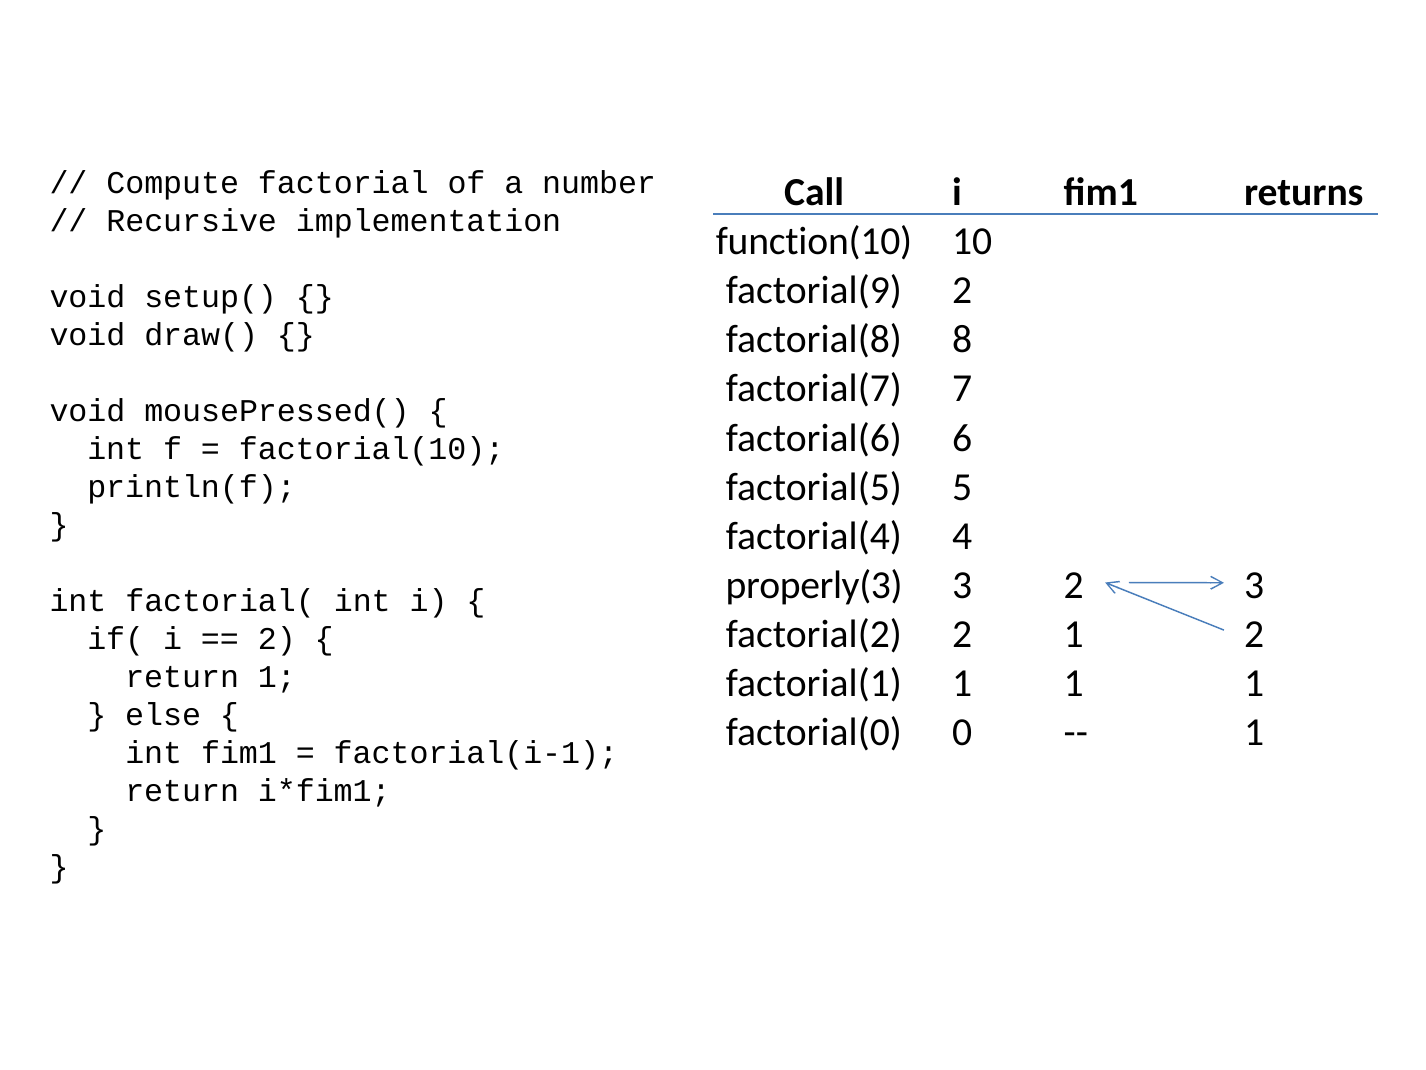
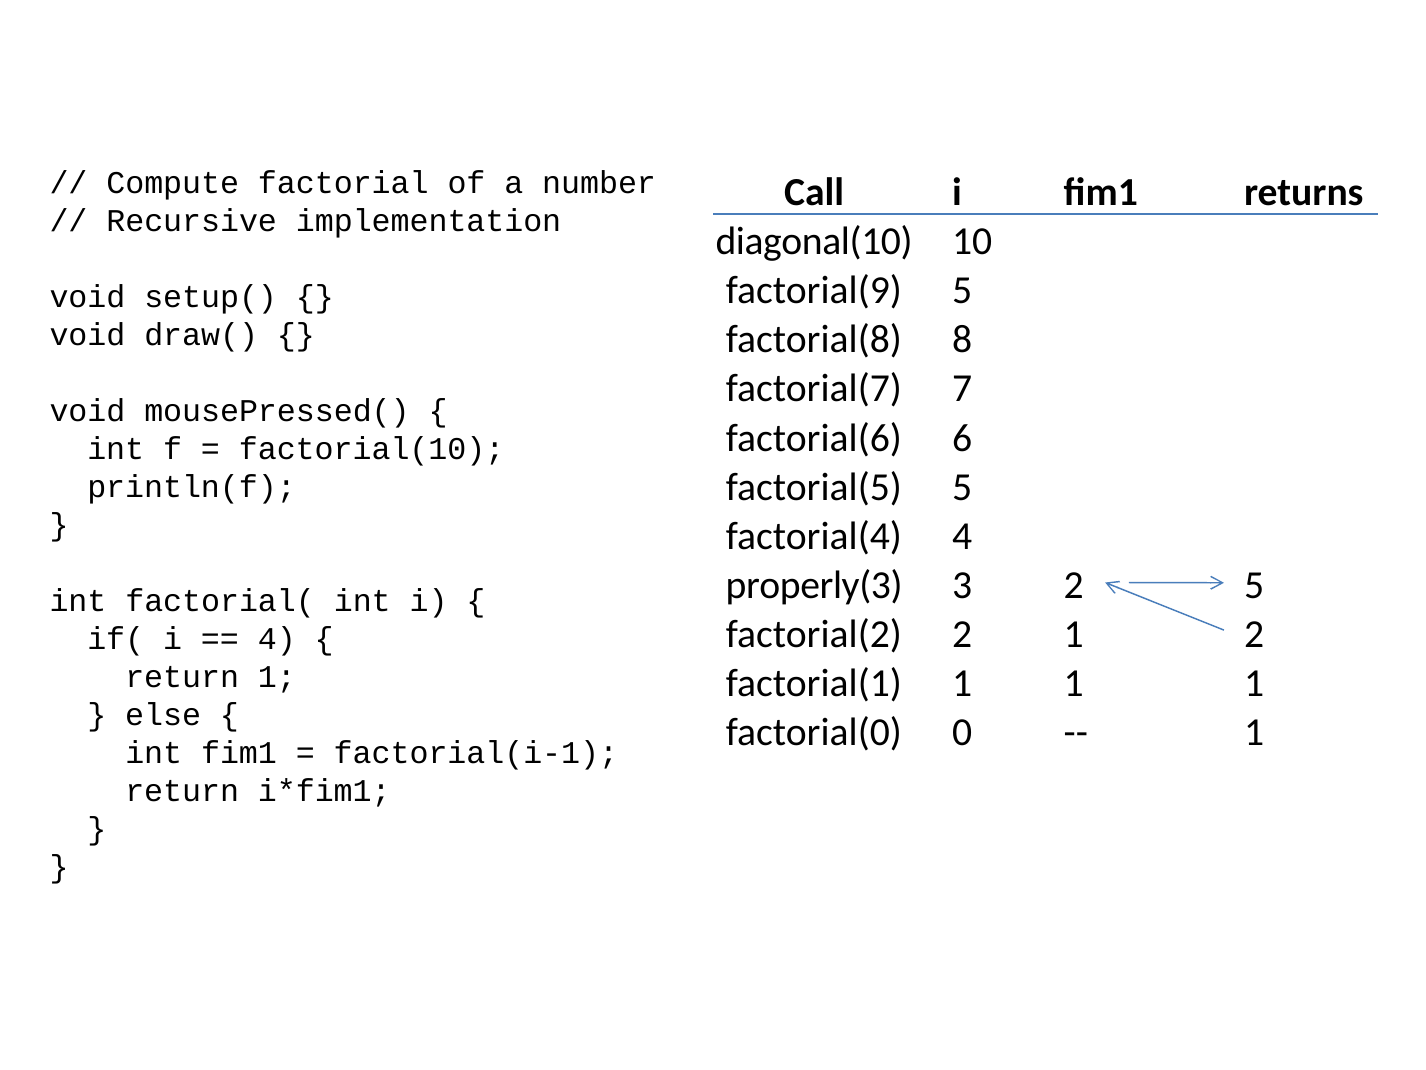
function(10: function(10 -> diagonal(10
factorial(9 2: 2 -> 5
2 3: 3 -> 5
2 at (277, 639): 2 -> 4
